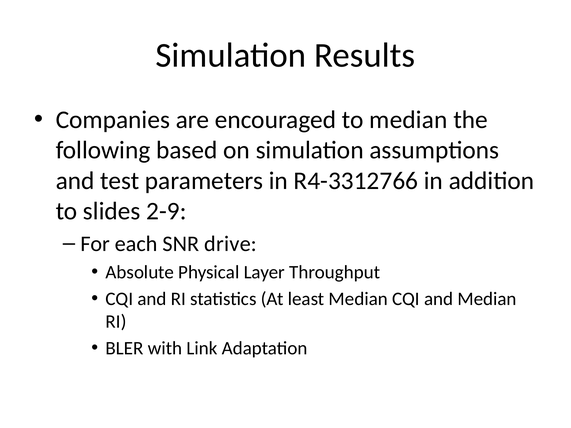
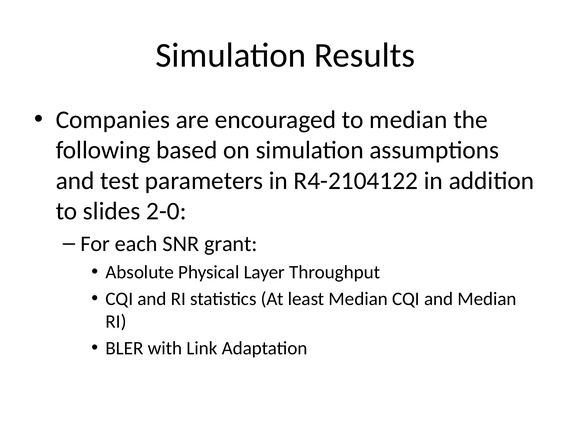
R4-3312766: R4-3312766 -> R4-2104122
2-9: 2-9 -> 2-0
drive: drive -> grant
